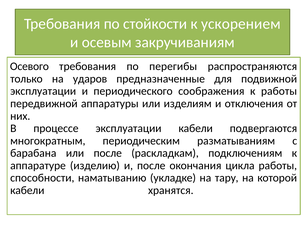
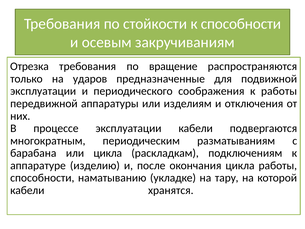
к ускорением: ускорением -> способности
Осевого: Осевого -> Отрезка
перегибы: перегибы -> вращение
или после: после -> цикла
